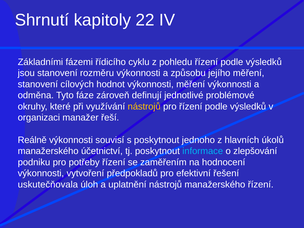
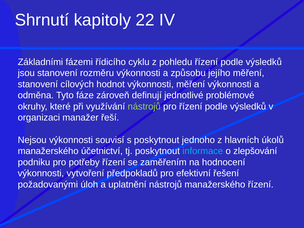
nástrojů at (144, 107) colour: yellow -> light green
Reálně: Reálně -> Nejsou
uskutečňovala: uskutečňovala -> požadovanými
